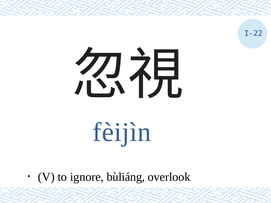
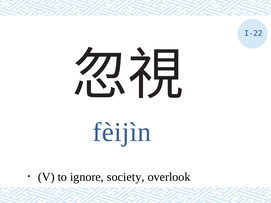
bùliáng: bùliáng -> society
